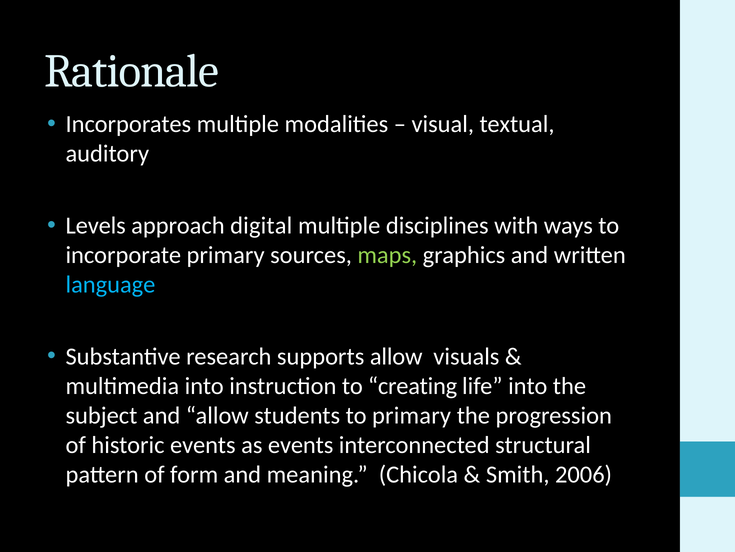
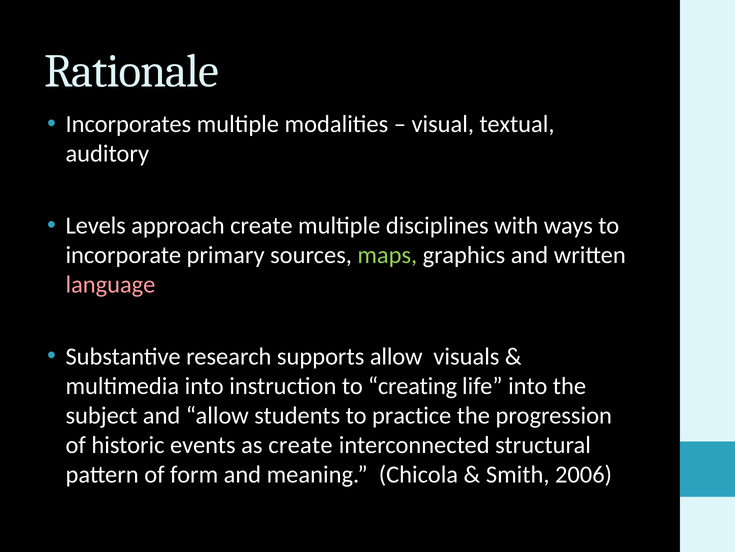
approach digital: digital -> create
language colour: light blue -> pink
to primary: primary -> practice
as events: events -> create
